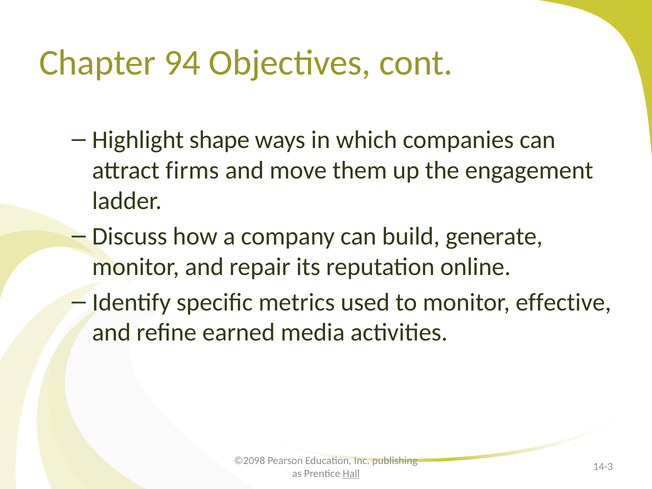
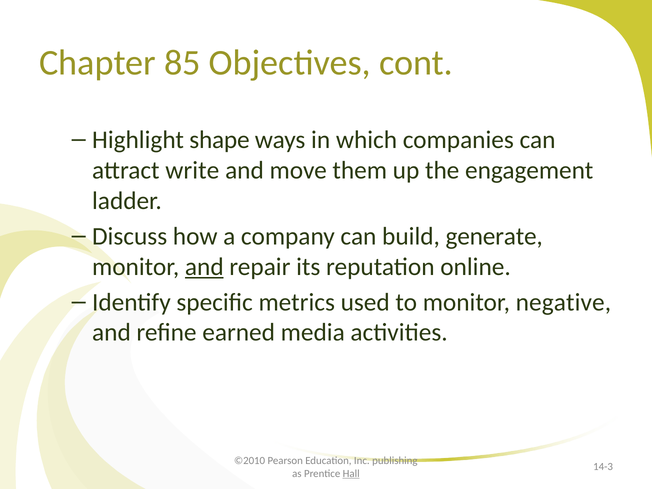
94: 94 -> 85
firms: firms -> write
and at (204, 267) underline: none -> present
effective: effective -> negative
©2098: ©2098 -> ©2010
